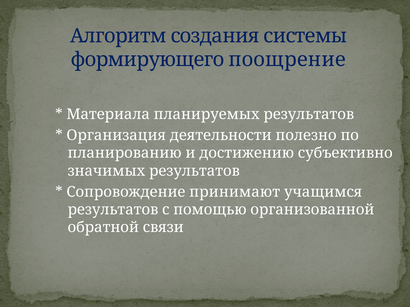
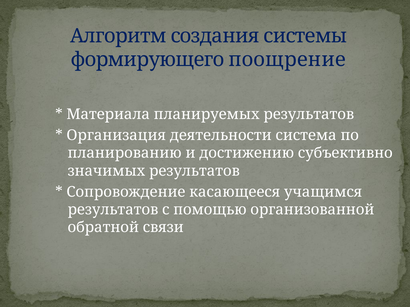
полезно: полезно -> система
принимают: принимают -> касающееся
